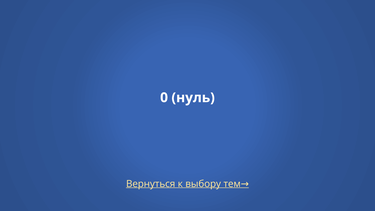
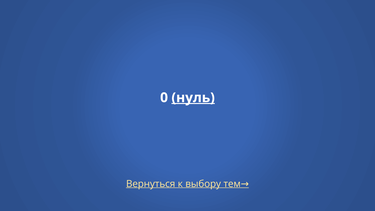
нуль underline: none -> present
